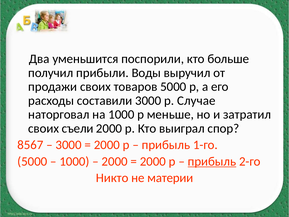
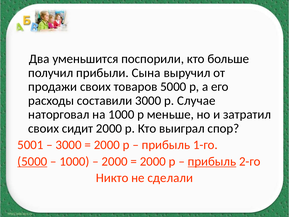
Воды: Воды -> Сына
съели: съели -> сидит
8567: 8567 -> 5001
5000 at (32, 161) underline: none -> present
материи: материи -> сделали
